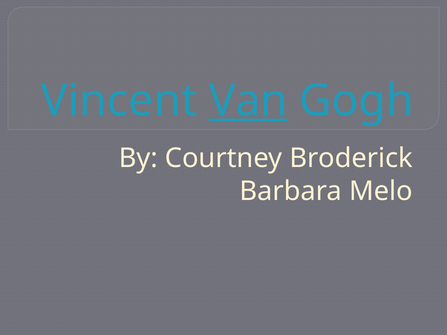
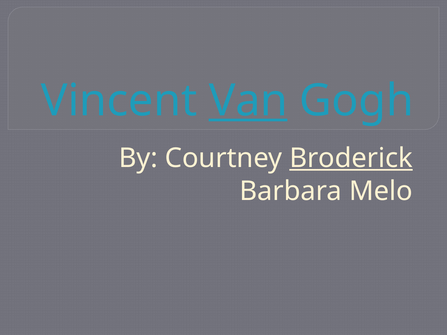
Broderick underline: none -> present
